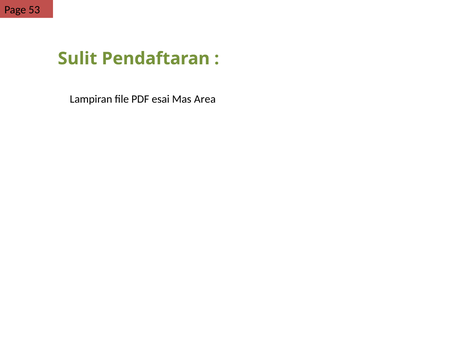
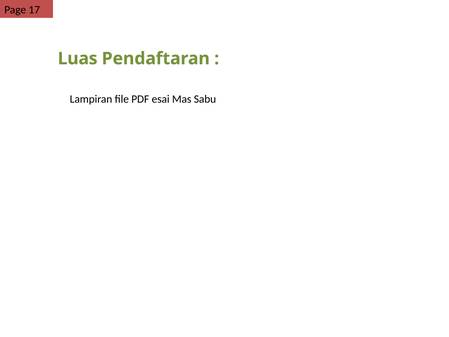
53: 53 -> 17
Sulit: Sulit -> Luas
Area: Area -> Sabu
